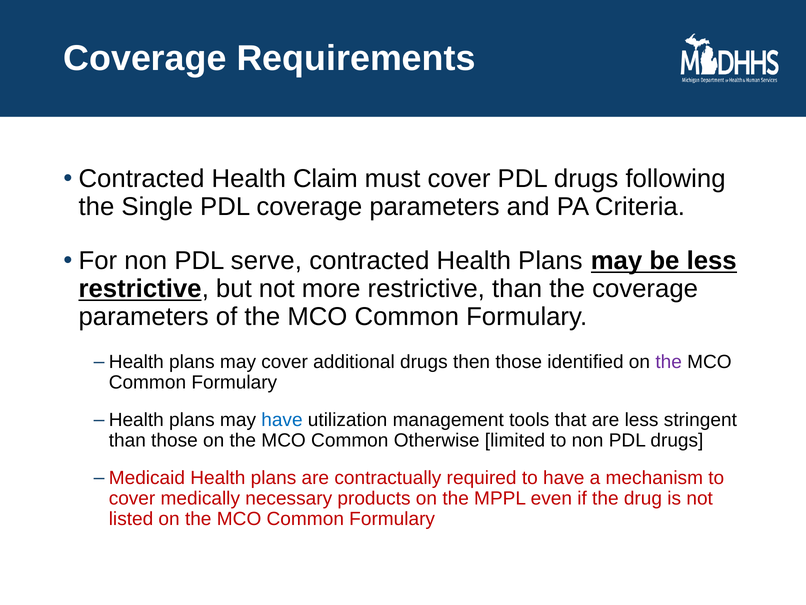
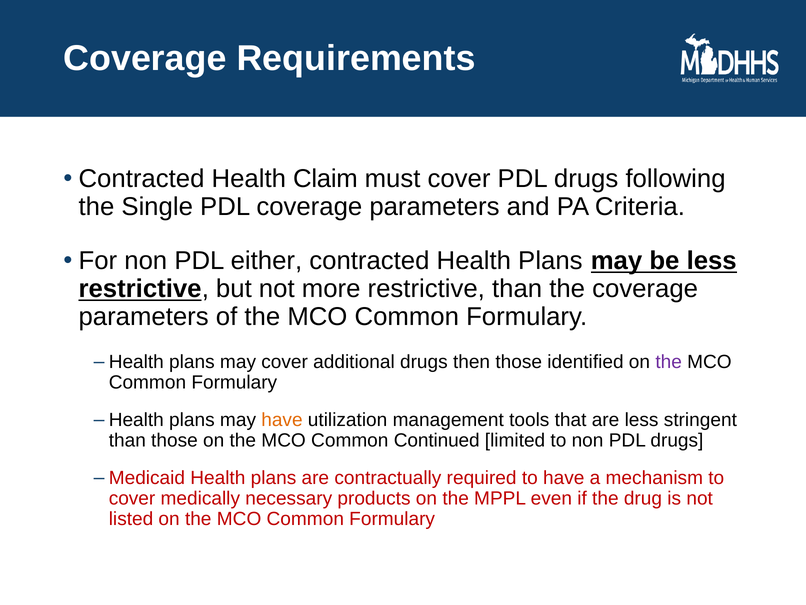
serve: serve -> either
have at (282, 420) colour: blue -> orange
Otherwise: Otherwise -> Continued
